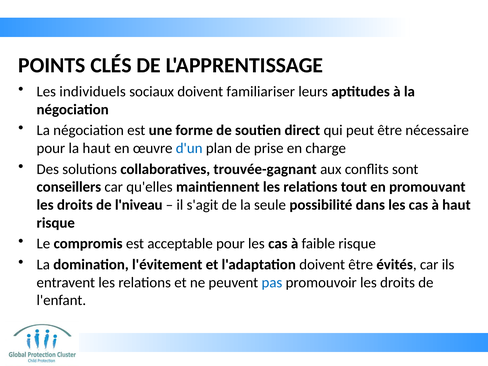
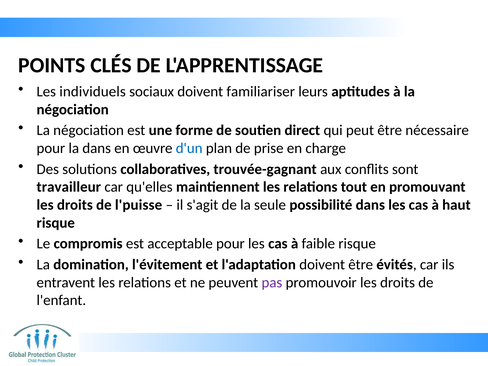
la haut: haut -> dans
conseillers: conseillers -> travailleur
l'niveau: l'niveau -> l'puisse
pas colour: blue -> purple
